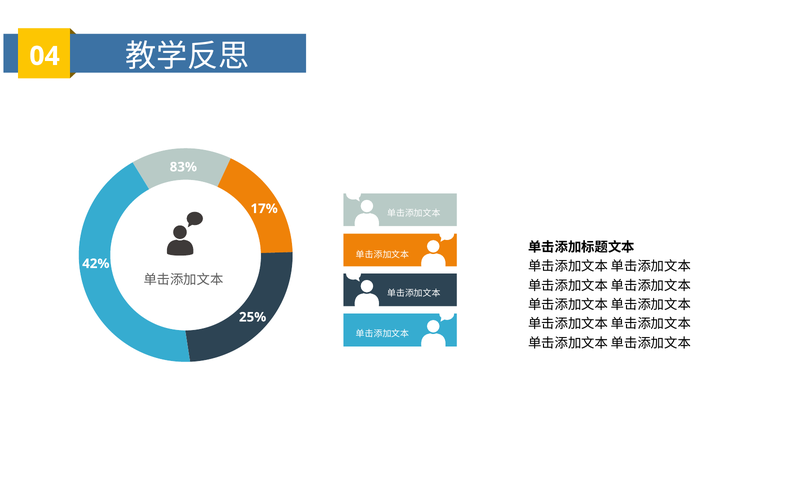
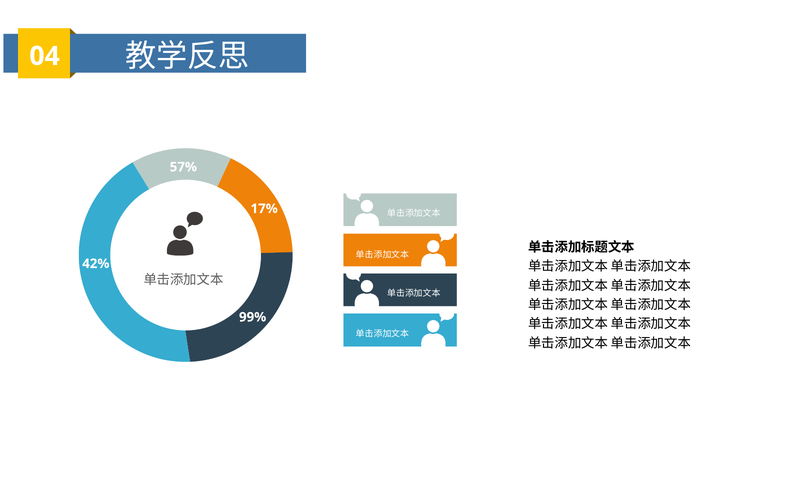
83%: 83% -> 57%
25%: 25% -> 99%
